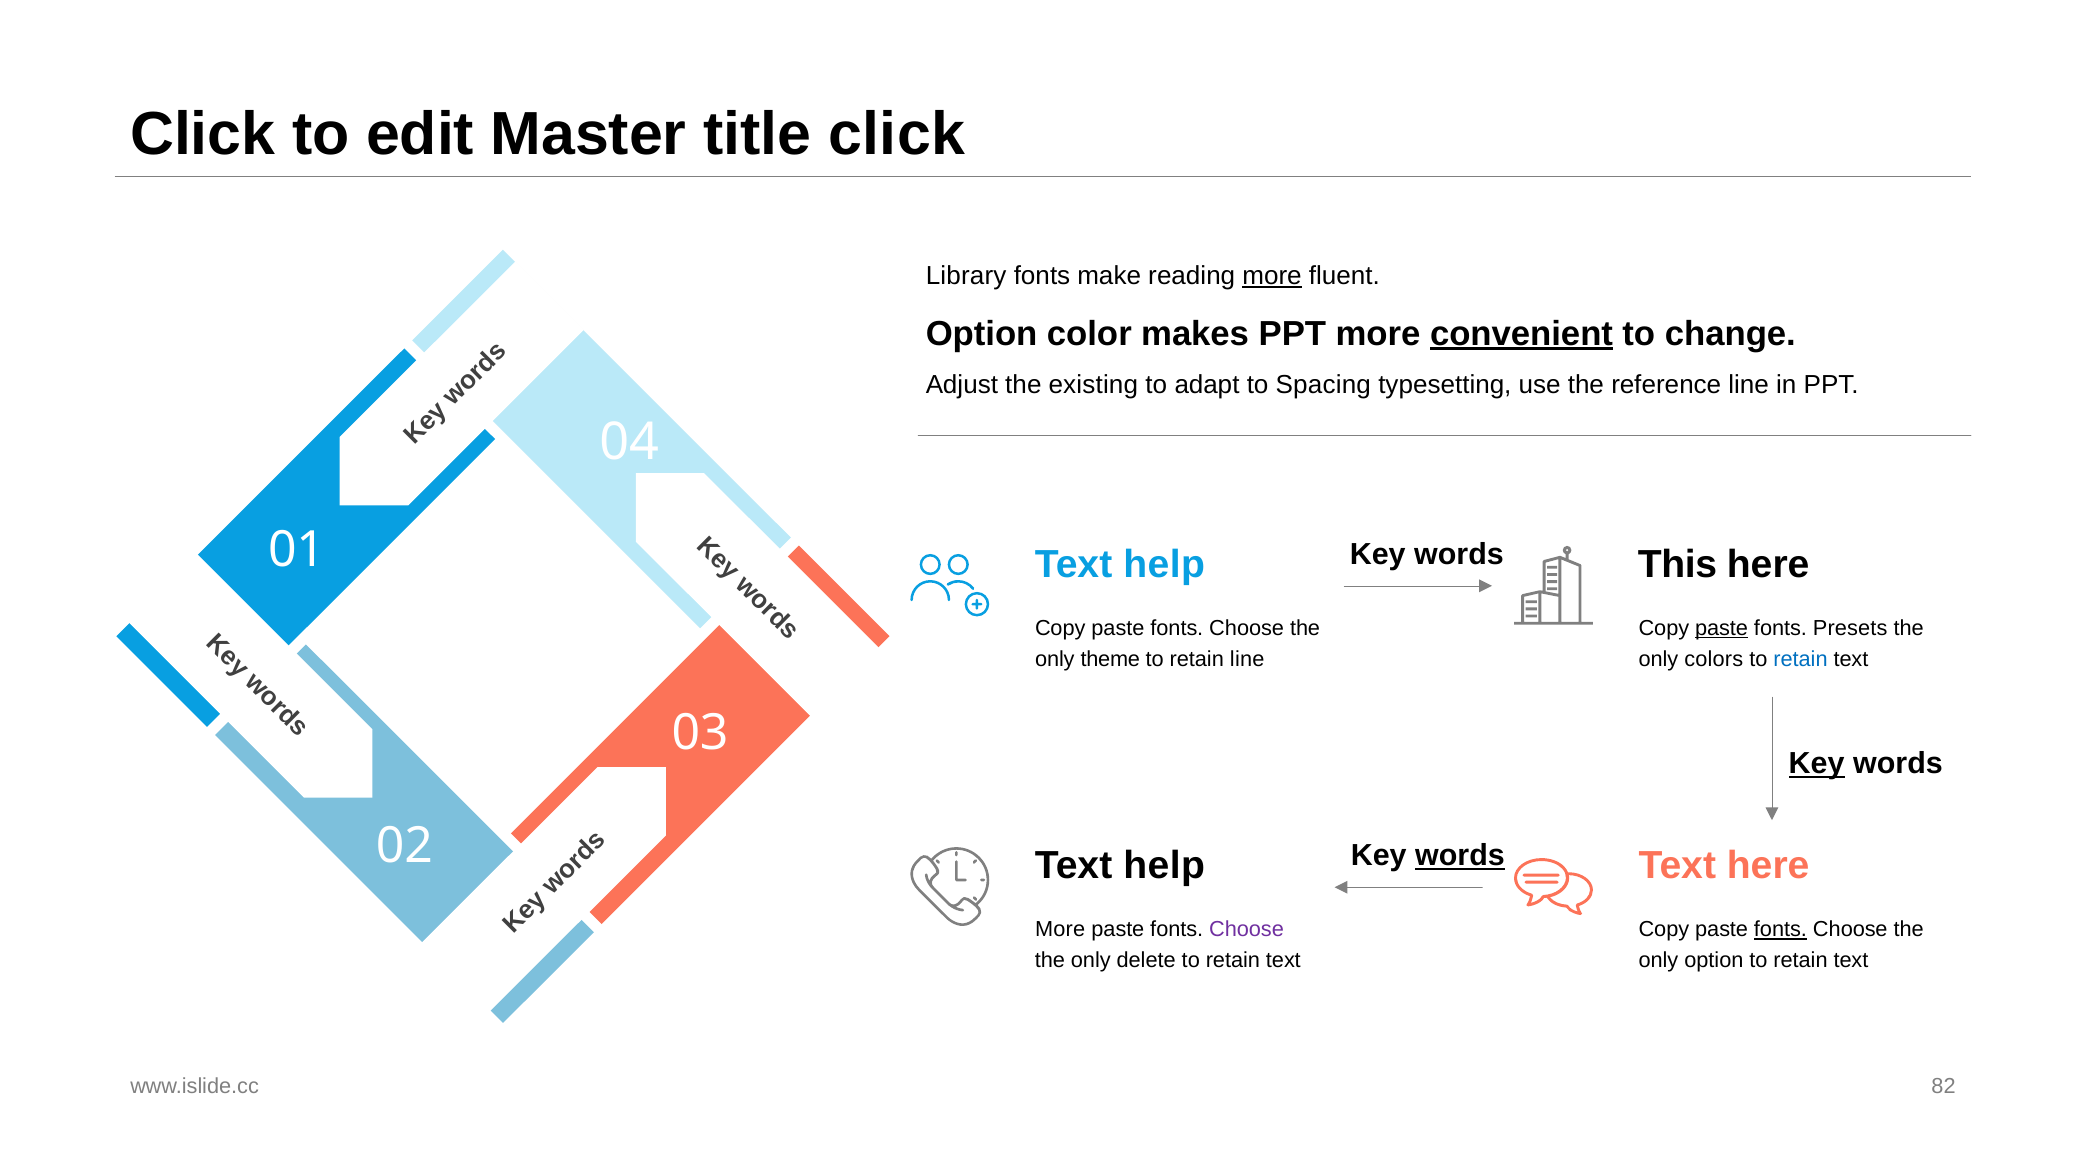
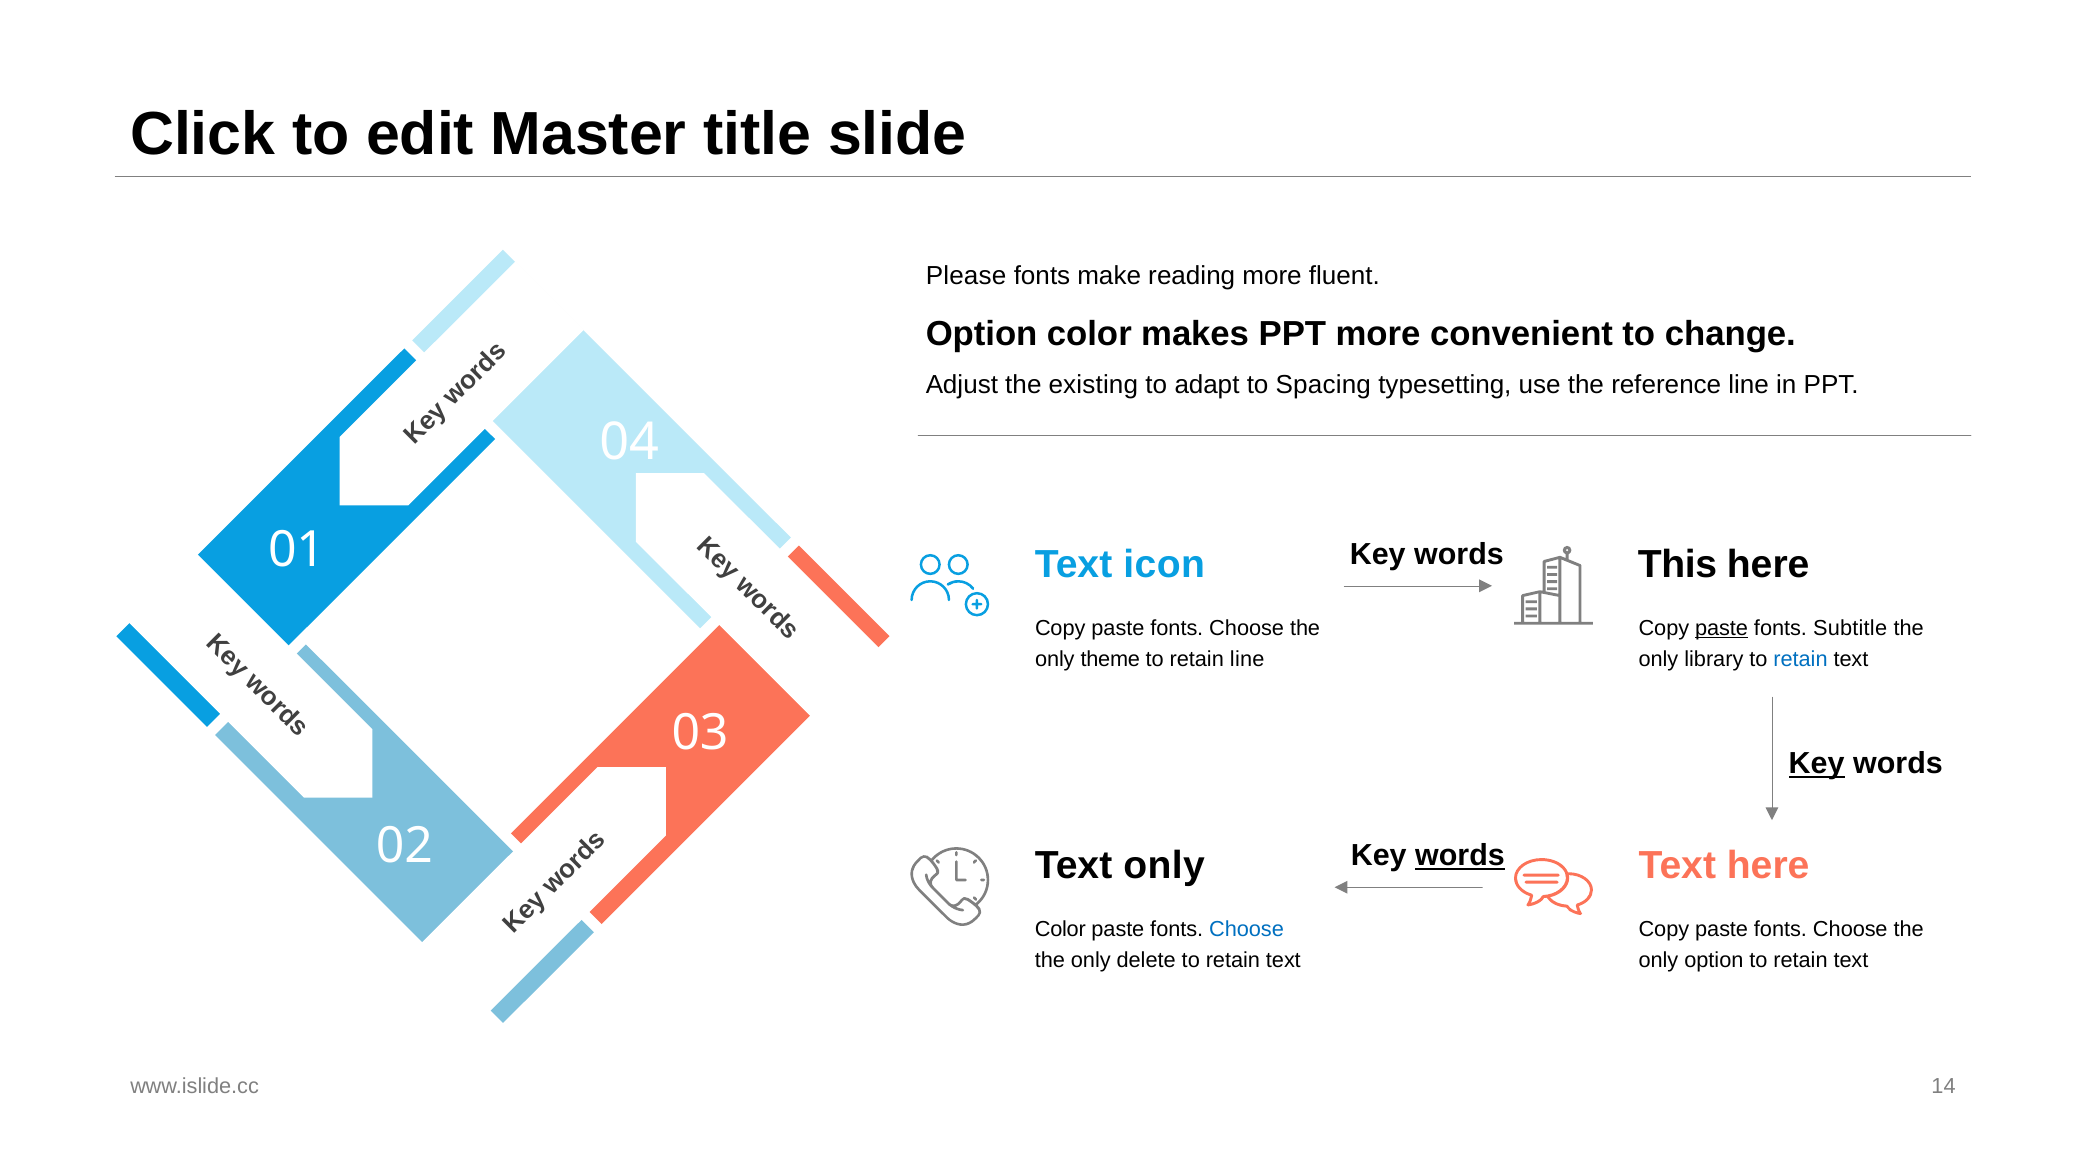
title click: click -> slide
Library: Library -> Please
more at (1272, 276) underline: present -> none
convenient underline: present -> none
help at (1164, 564): help -> icon
Presets: Presets -> Subtitle
colors: colors -> library
help at (1164, 866): help -> only
More at (1060, 930): More -> Color
Choose at (1246, 930) colour: purple -> blue
fonts at (1780, 930) underline: present -> none
82: 82 -> 14
